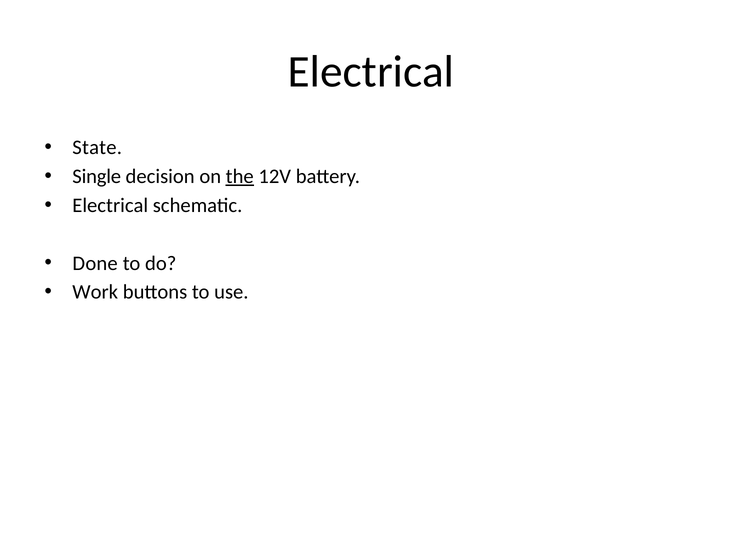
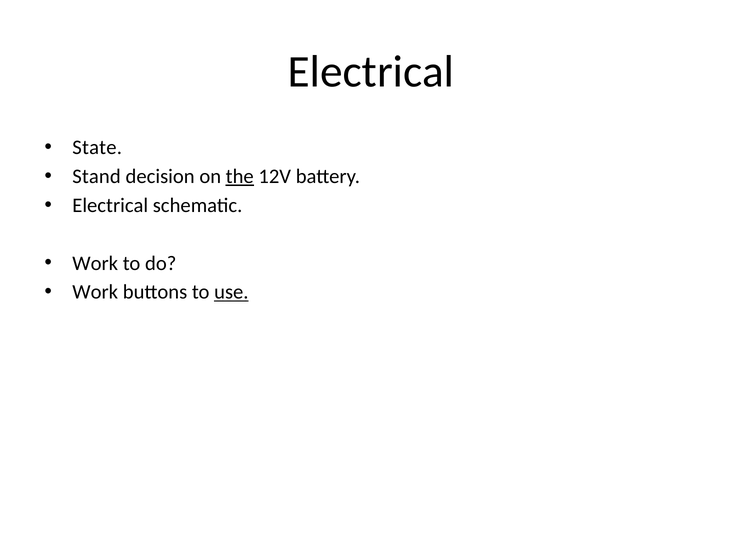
Single: Single -> Stand
Done at (95, 263): Done -> Work
use underline: none -> present
